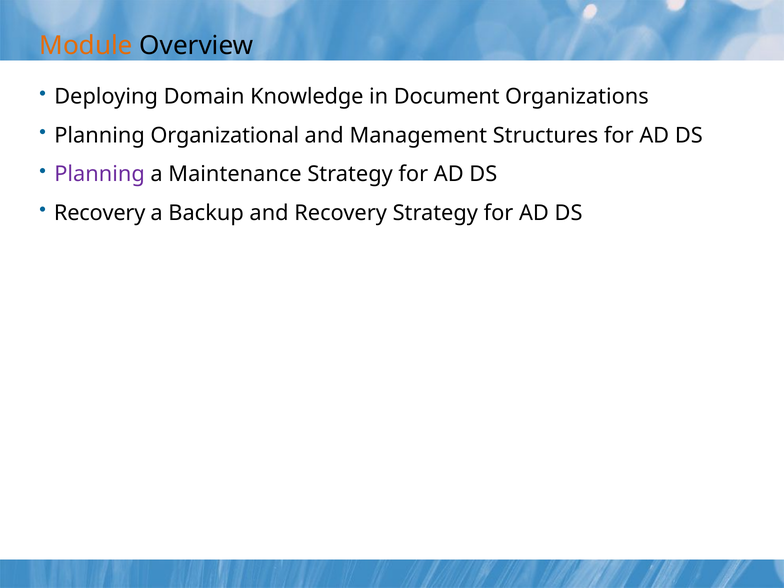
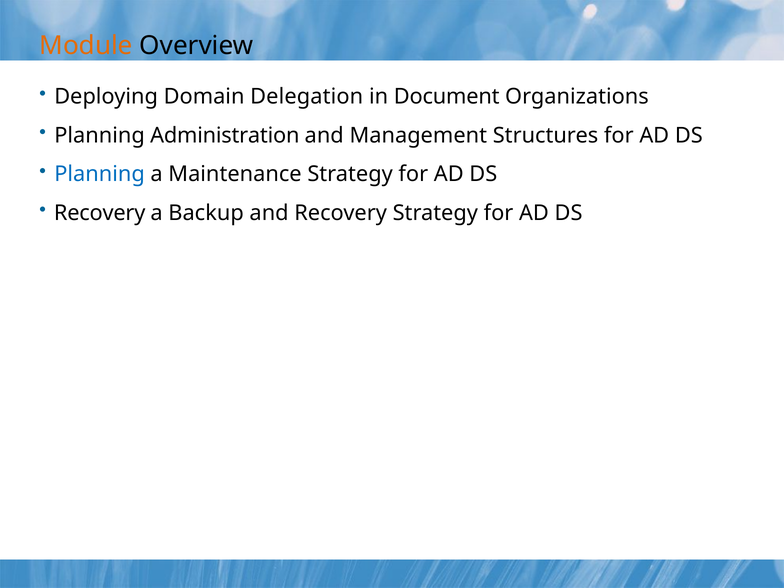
Knowledge: Knowledge -> Delegation
Organizational: Organizational -> Administration
Planning at (100, 174) colour: purple -> blue
